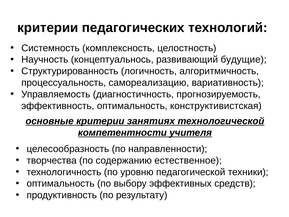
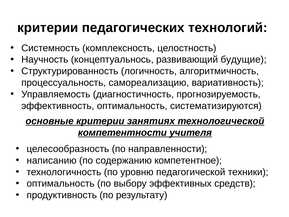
конструктивистская: конструктивистская -> систематизируются
творчества: творчества -> написанию
естественное: естественное -> компетентное
